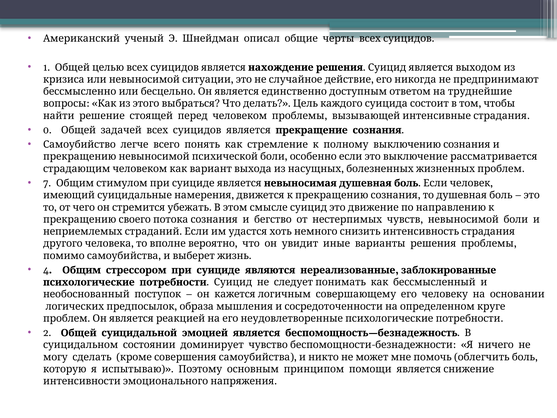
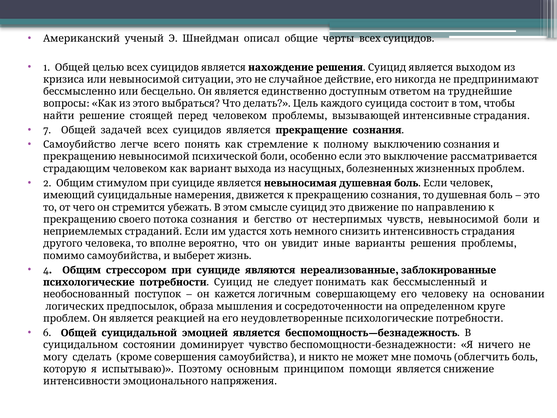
0: 0 -> 7
7: 7 -> 2
2: 2 -> 6
